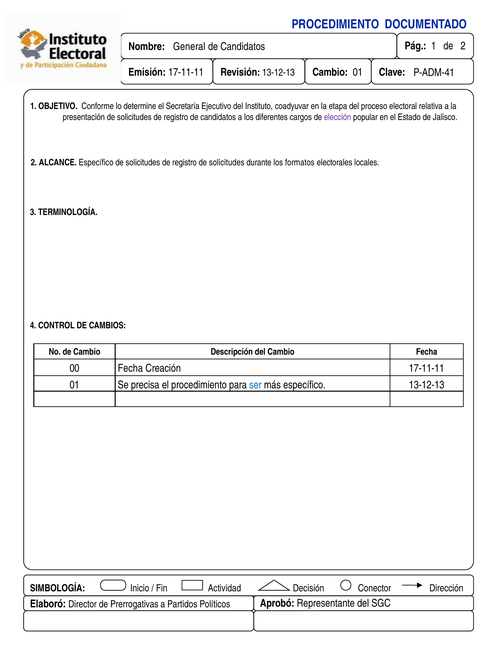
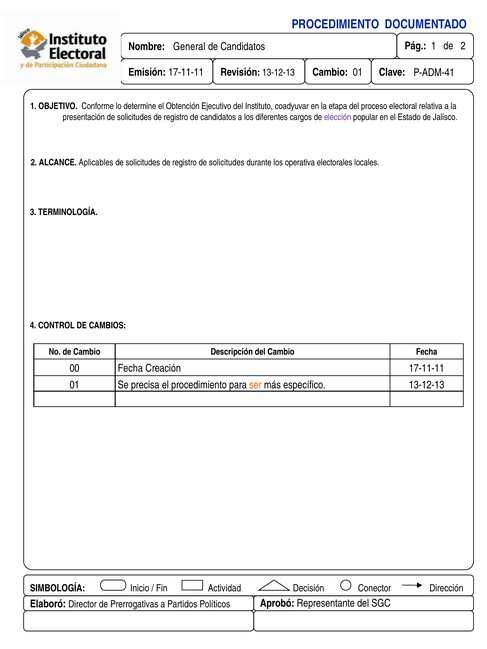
Secretaría: Secretaría -> Obtención
ALCANCE Específico: Específico -> Aplicables
formatos: formatos -> operativa
ser colour: blue -> orange
